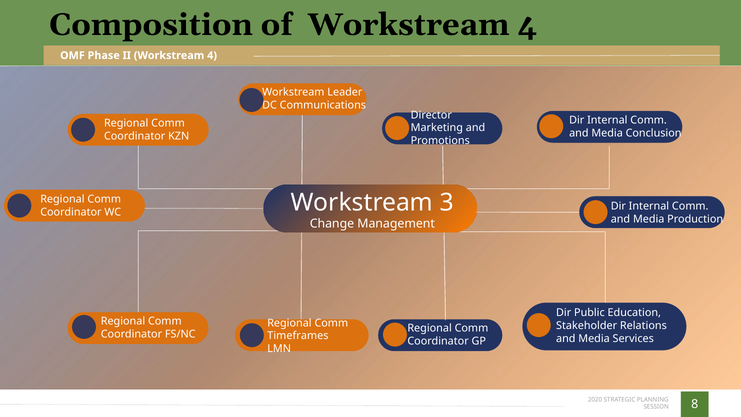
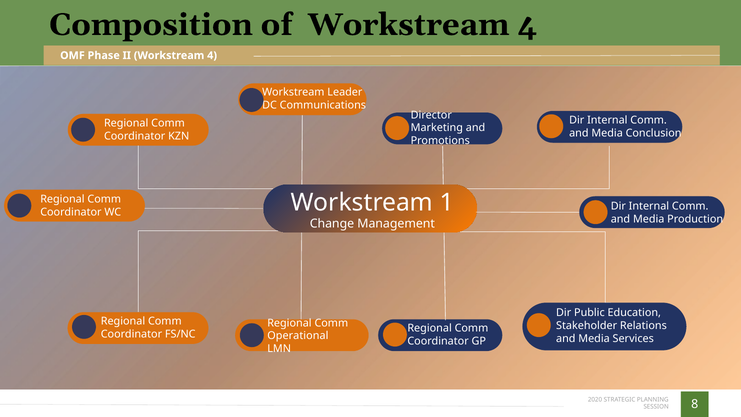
3: 3 -> 1
Timeframes: Timeframes -> Operational
